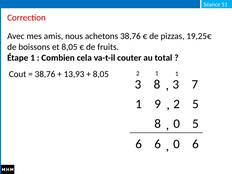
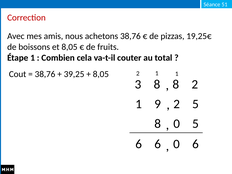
13,93: 13,93 -> 39,25
8 3: 3 -> 8
3 7: 7 -> 2
